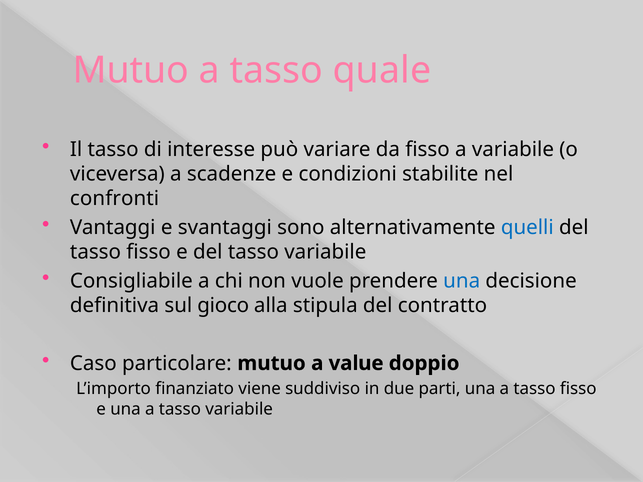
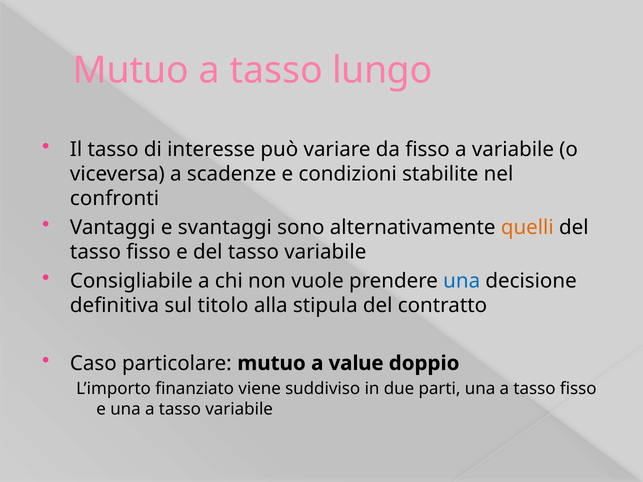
quale: quale -> lungo
quelli colour: blue -> orange
gioco: gioco -> titolo
